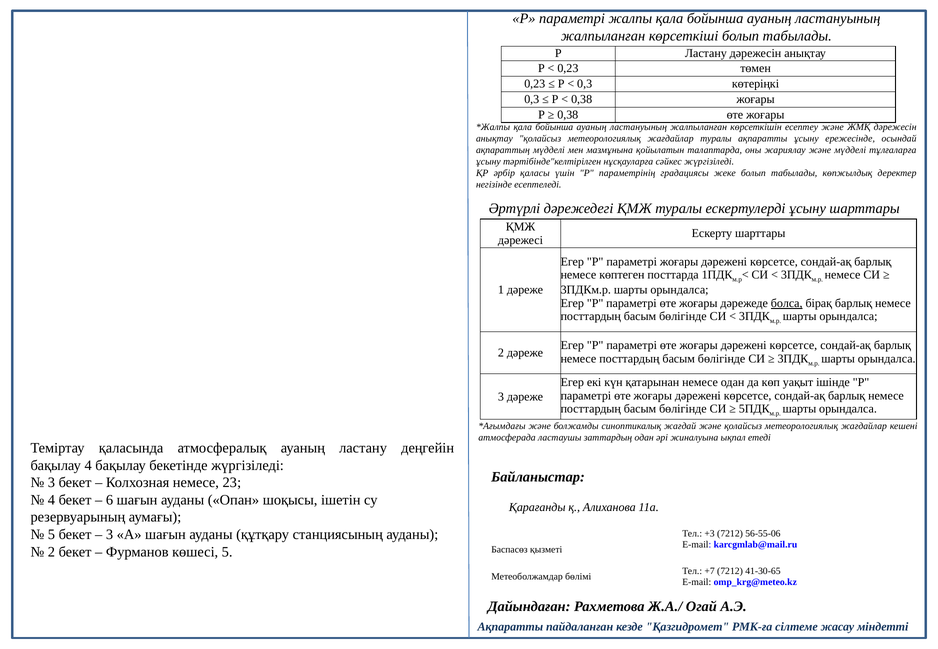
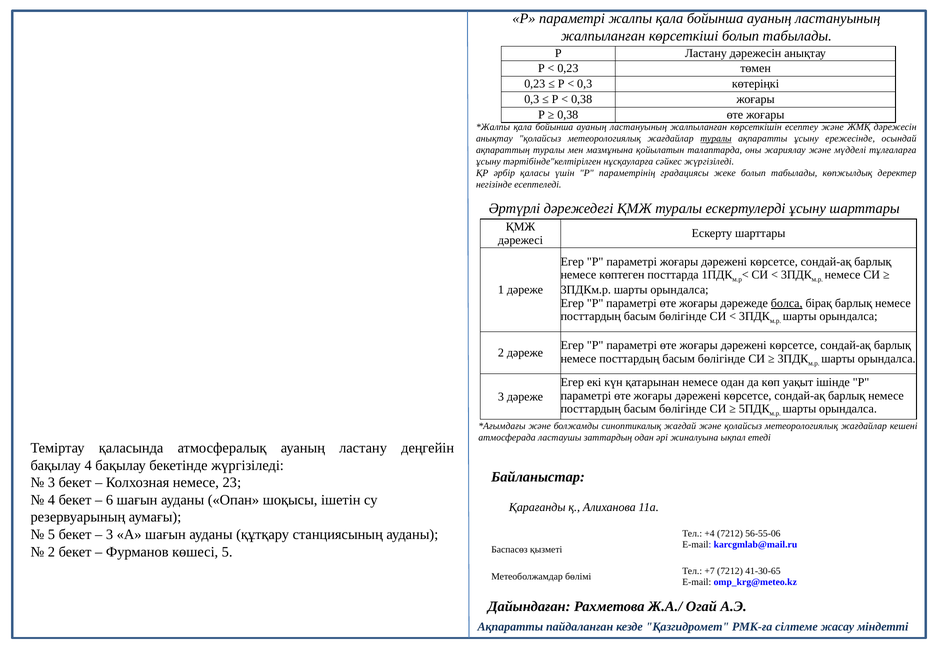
туралы at (716, 139) underline: none -> present
ақпараттың мүдделі: мүдделі -> туралы
+3: +3 -> +4
